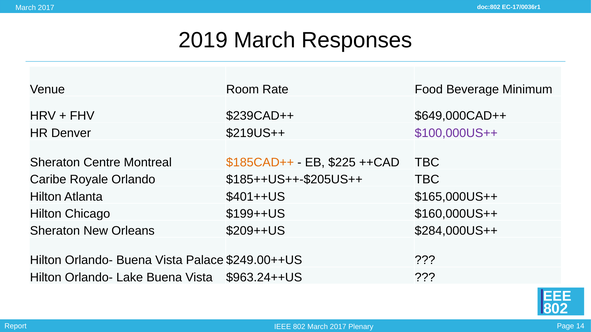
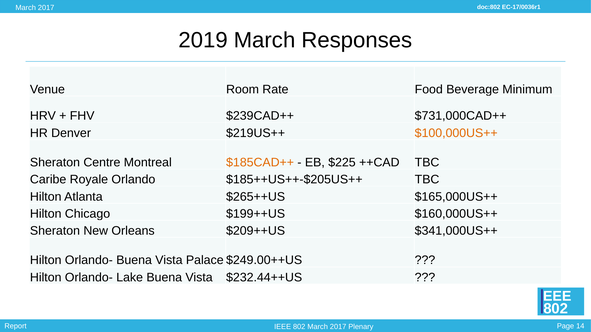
$649,000CAD++: $649,000CAD++ -> $731,000CAD++
$100,000US++ colour: purple -> orange
$401++US: $401++US -> $265++US
$284,000US++: $284,000US++ -> $341,000US++
$963.24++US: $963.24++US -> $232.44++US
